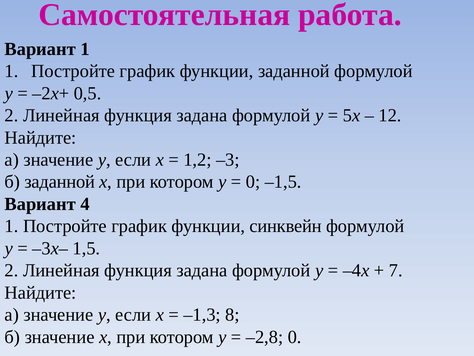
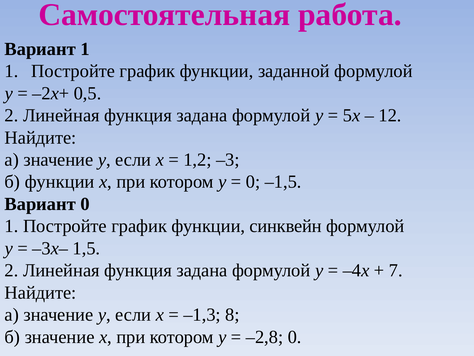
б заданной: заданной -> функции
Вариант 4: 4 -> 0
